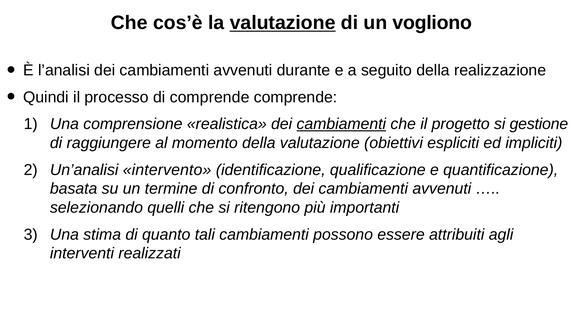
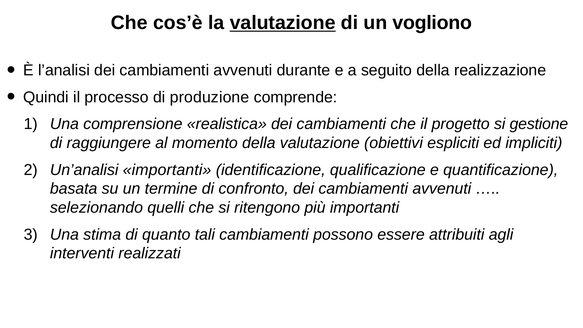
di comprende: comprende -> produzione
cambiamenti at (341, 124) underline: present -> none
Un’analisi intervento: intervento -> importanti
